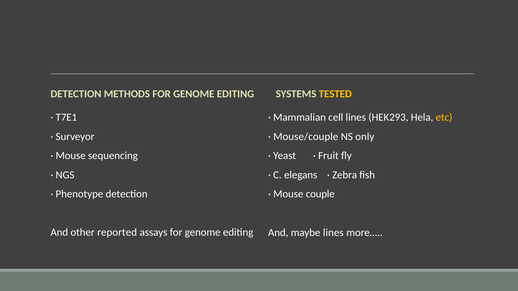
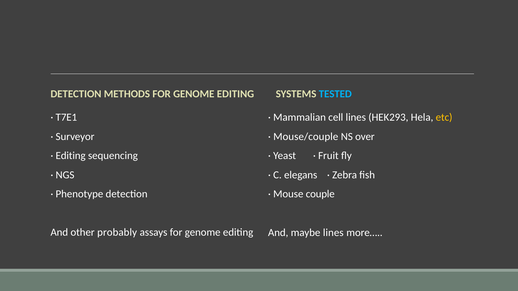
TESTED colour: yellow -> light blue
only: only -> over
Mouse at (71, 156): Mouse -> Editing
reported: reported -> probably
